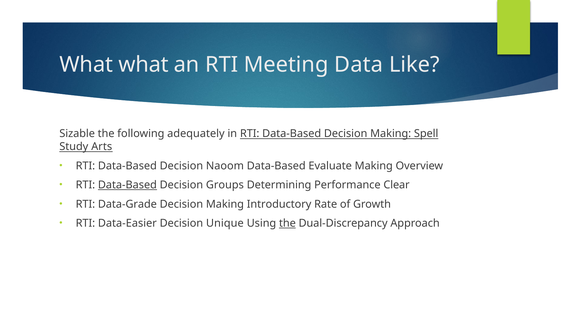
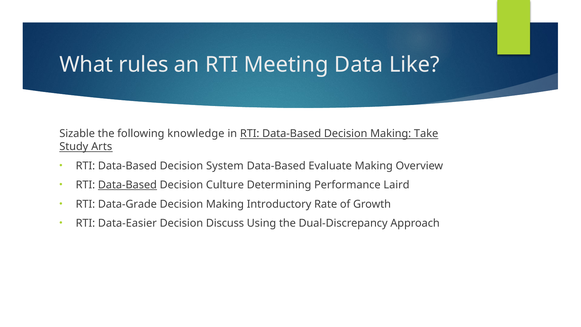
What what: what -> rules
adequately: adequately -> knowledge
Spell: Spell -> Take
Naoom: Naoom -> System
Groups: Groups -> Culture
Clear: Clear -> Laird
Unique: Unique -> Discuss
the at (287, 223) underline: present -> none
